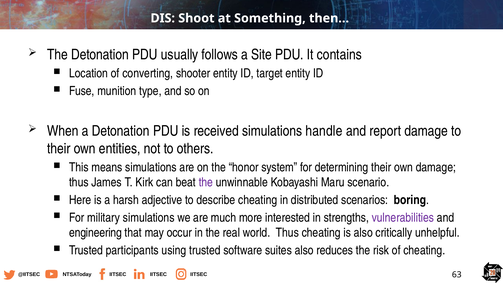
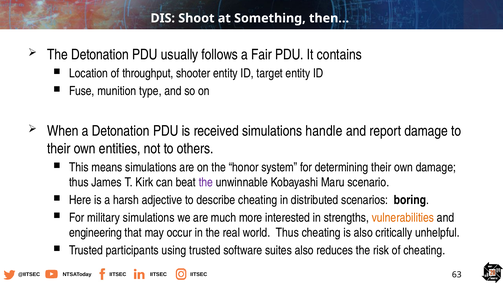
Site: Site -> Fair
converting: converting -> throughput
vulnerabilities colour: purple -> orange
